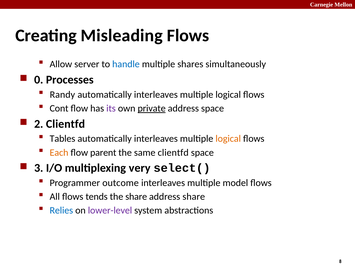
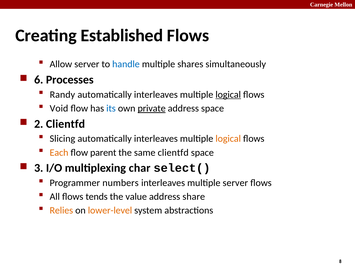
Misleading: Misleading -> Established
0: 0 -> 6
logical at (228, 95) underline: none -> present
Cont: Cont -> Void
its colour: purple -> blue
Tables: Tables -> Slicing
very: very -> char
outcome: outcome -> numbers
multiple model: model -> server
the share: share -> value
Relies colour: blue -> orange
lower-level colour: purple -> orange
